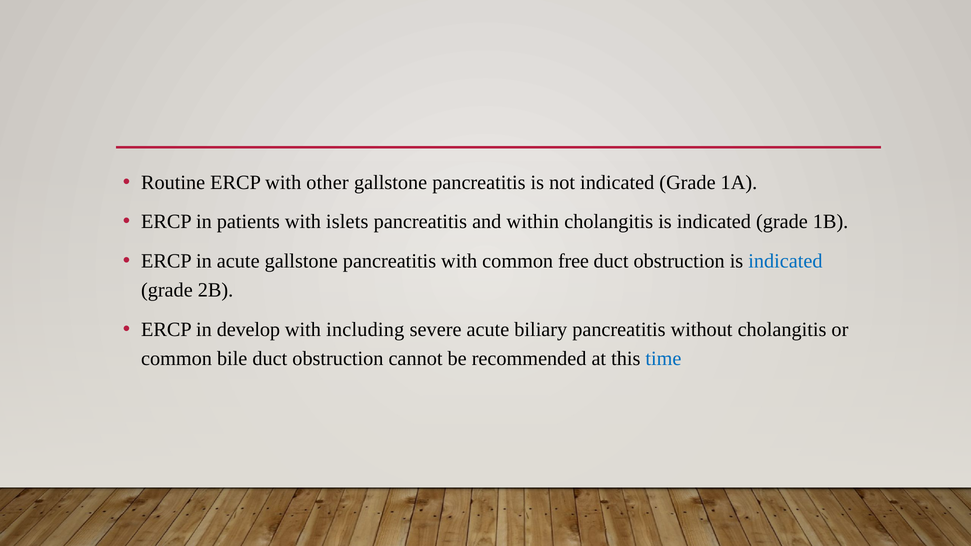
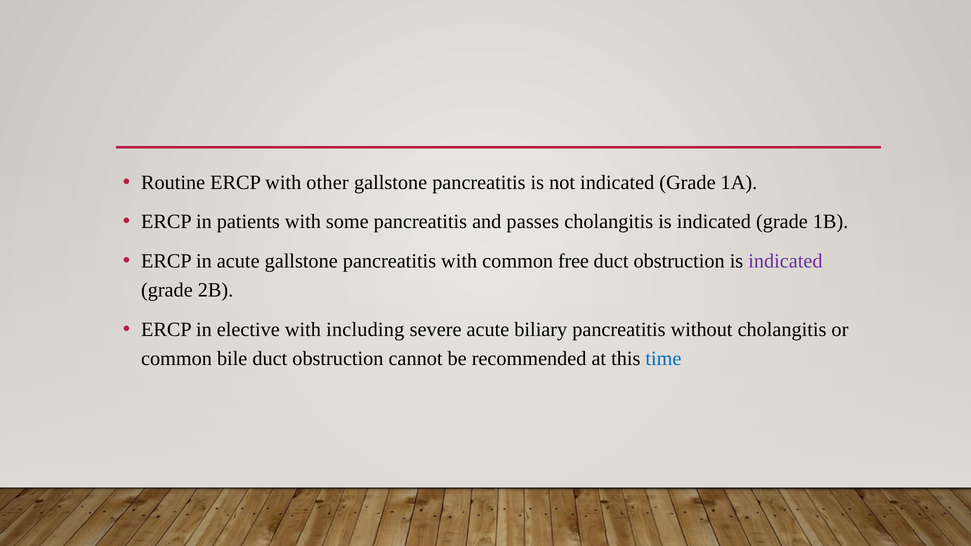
islets: islets -> some
within: within -> passes
indicated at (785, 261) colour: blue -> purple
develop: develop -> elective
